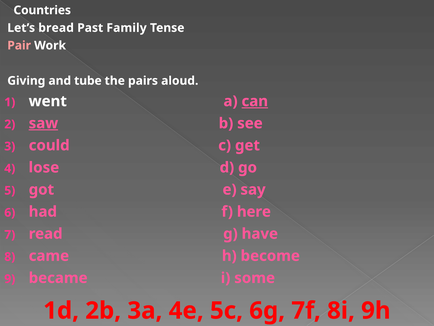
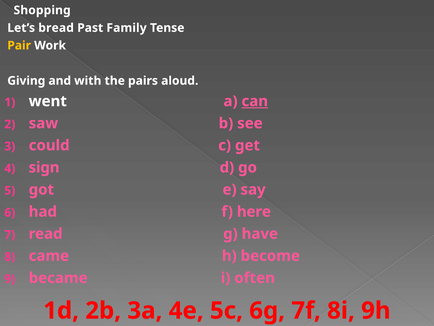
Countries: Countries -> Shopping
Pair colour: pink -> yellow
tube: tube -> with
saw underline: present -> none
lose: lose -> sign
some: some -> often
